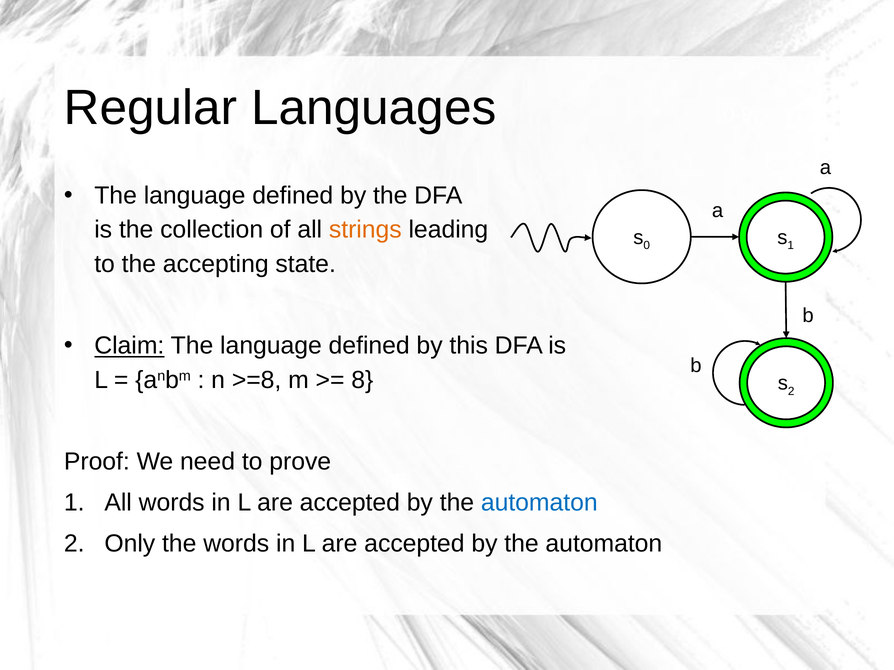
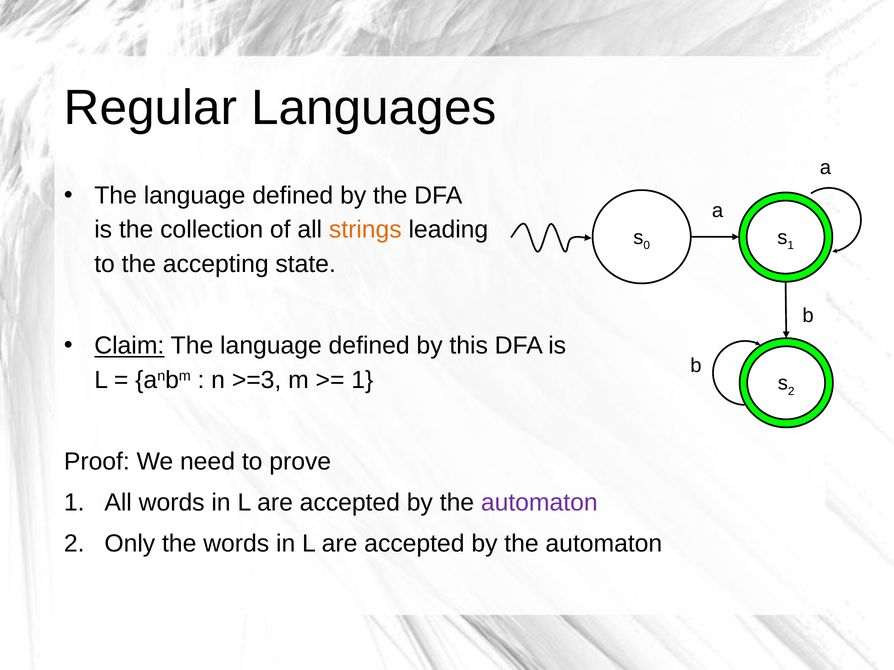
>=8: >=8 -> >=3
8 at (362, 380): 8 -> 1
automaton at (539, 503) colour: blue -> purple
